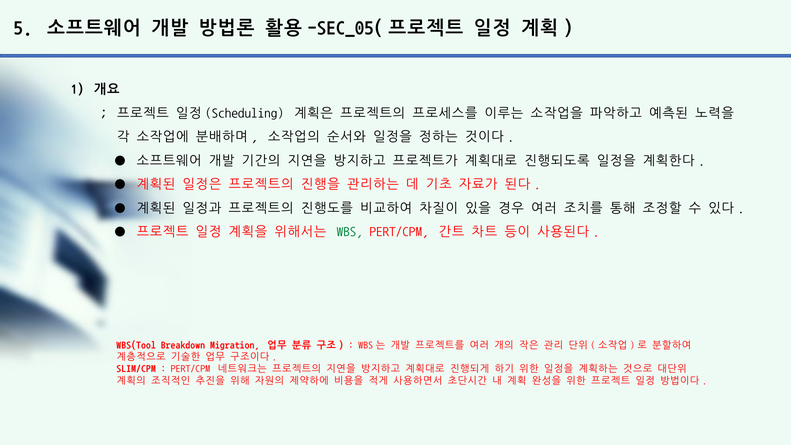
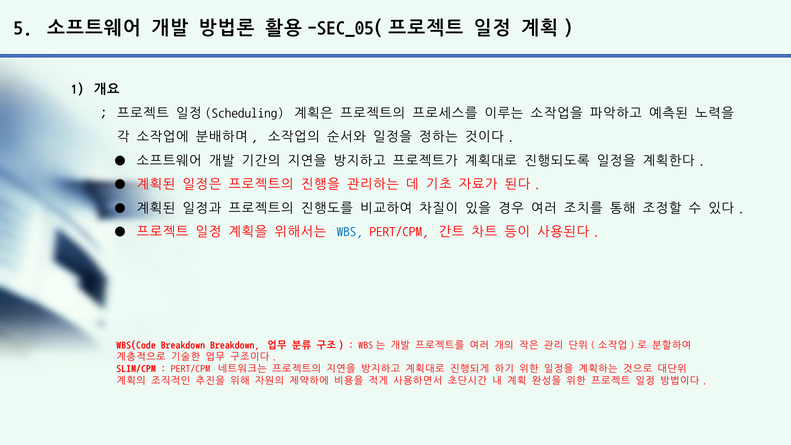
WBS colour: green -> blue
WBS(Tool: WBS(Tool -> WBS(Code
Breakdown Migration: Migration -> Breakdown
